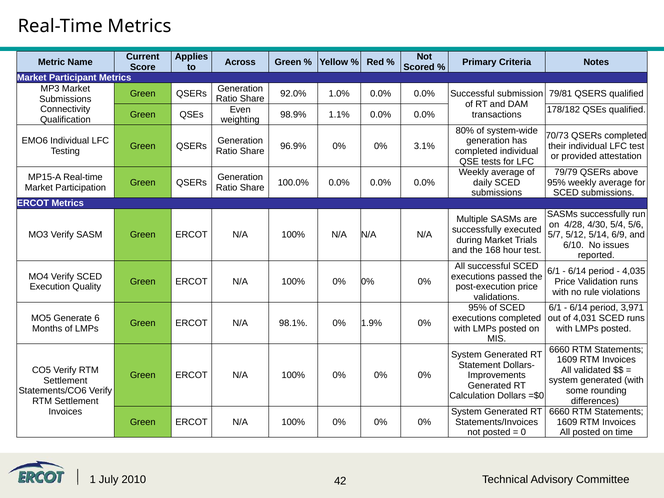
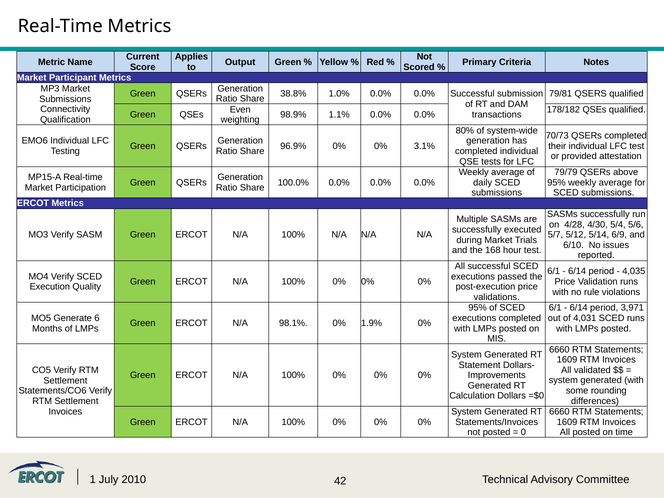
Across: Across -> Output
92.0%: 92.0% -> 38.8%
